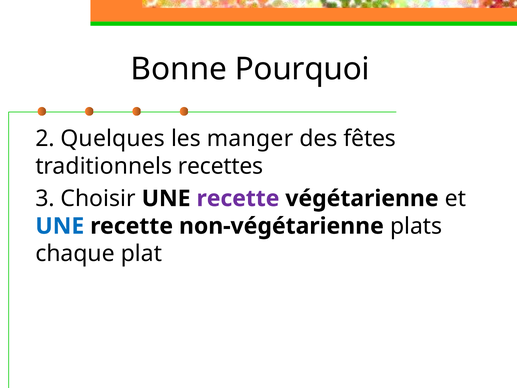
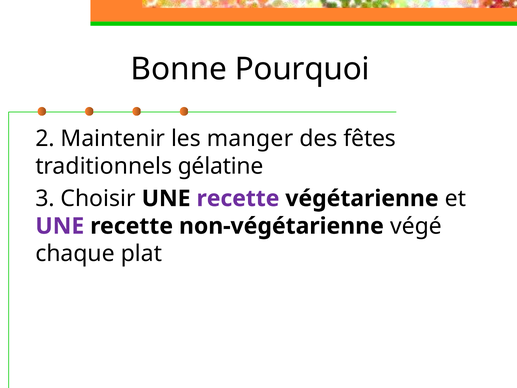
Quelques: Quelques -> Maintenir
recettes: recettes -> gélatine
UNE at (60, 226) colour: blue -> purple
plats: plats -> végé
